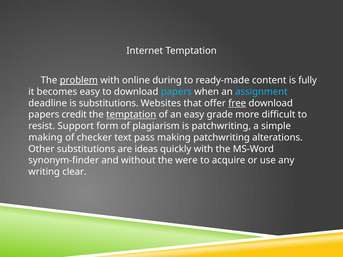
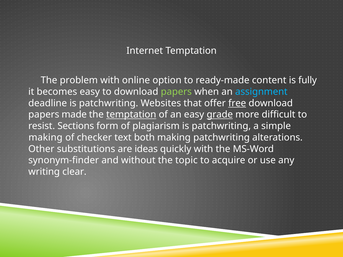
problem underline: present -> none
during: during -> option
papers at (176, 92) colour: light blue -> light green
deadline is substitutions: substitutions -> patchwriting
credit: credit -> made
grade underline: none -> present
Support: Support -> Sections
pass: pass -> both
were: were -> topic
